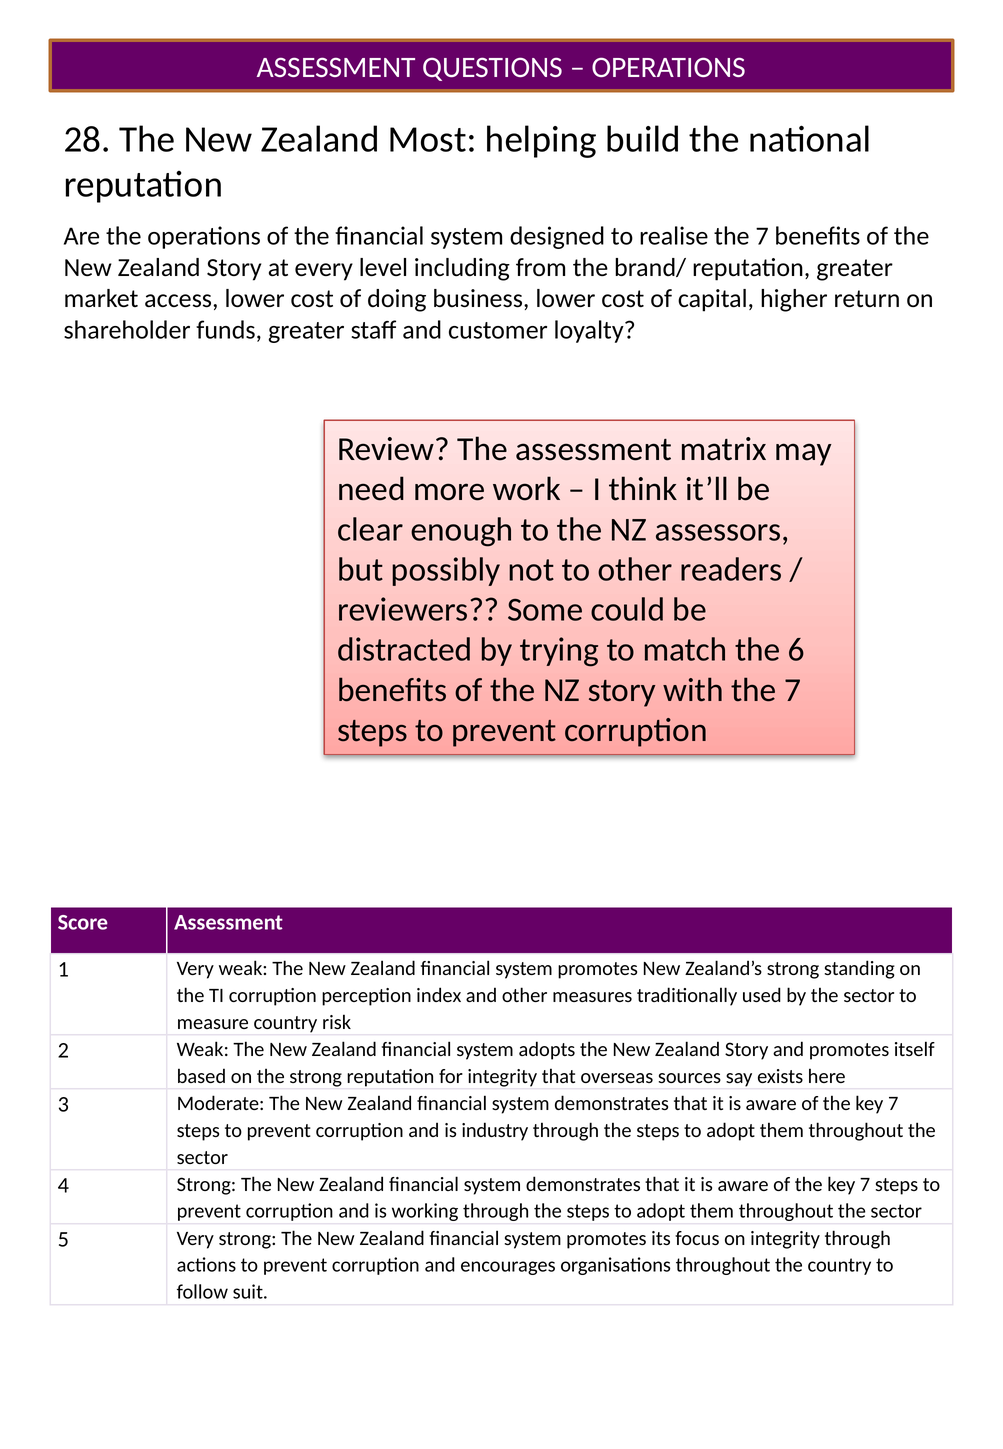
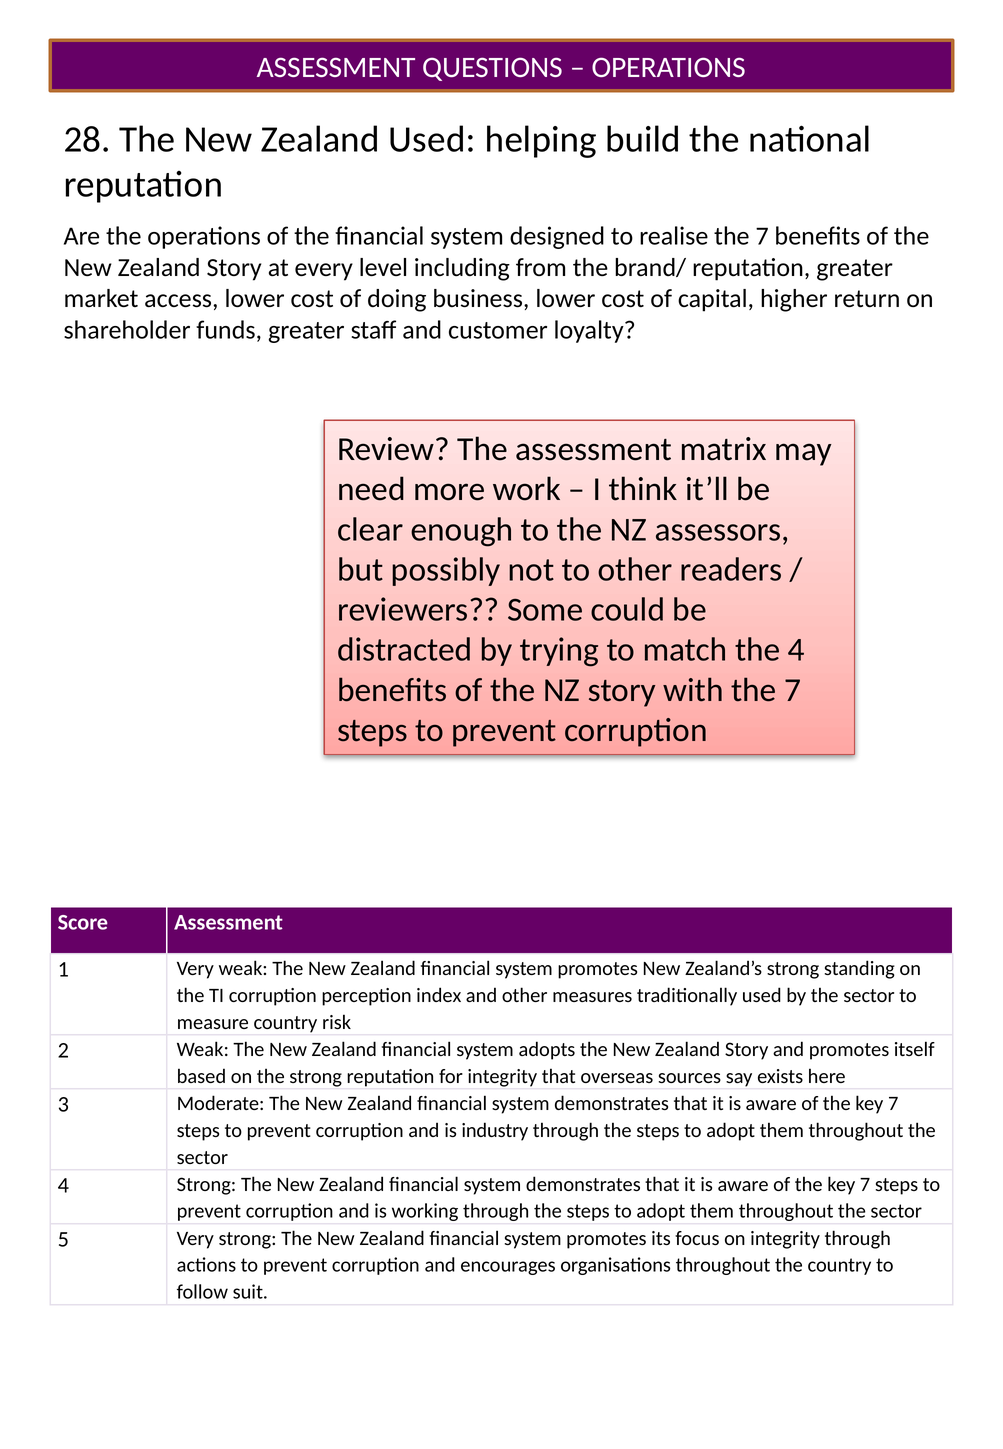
Zealand Most: Most -> Used
the 6: 6 -> 4
